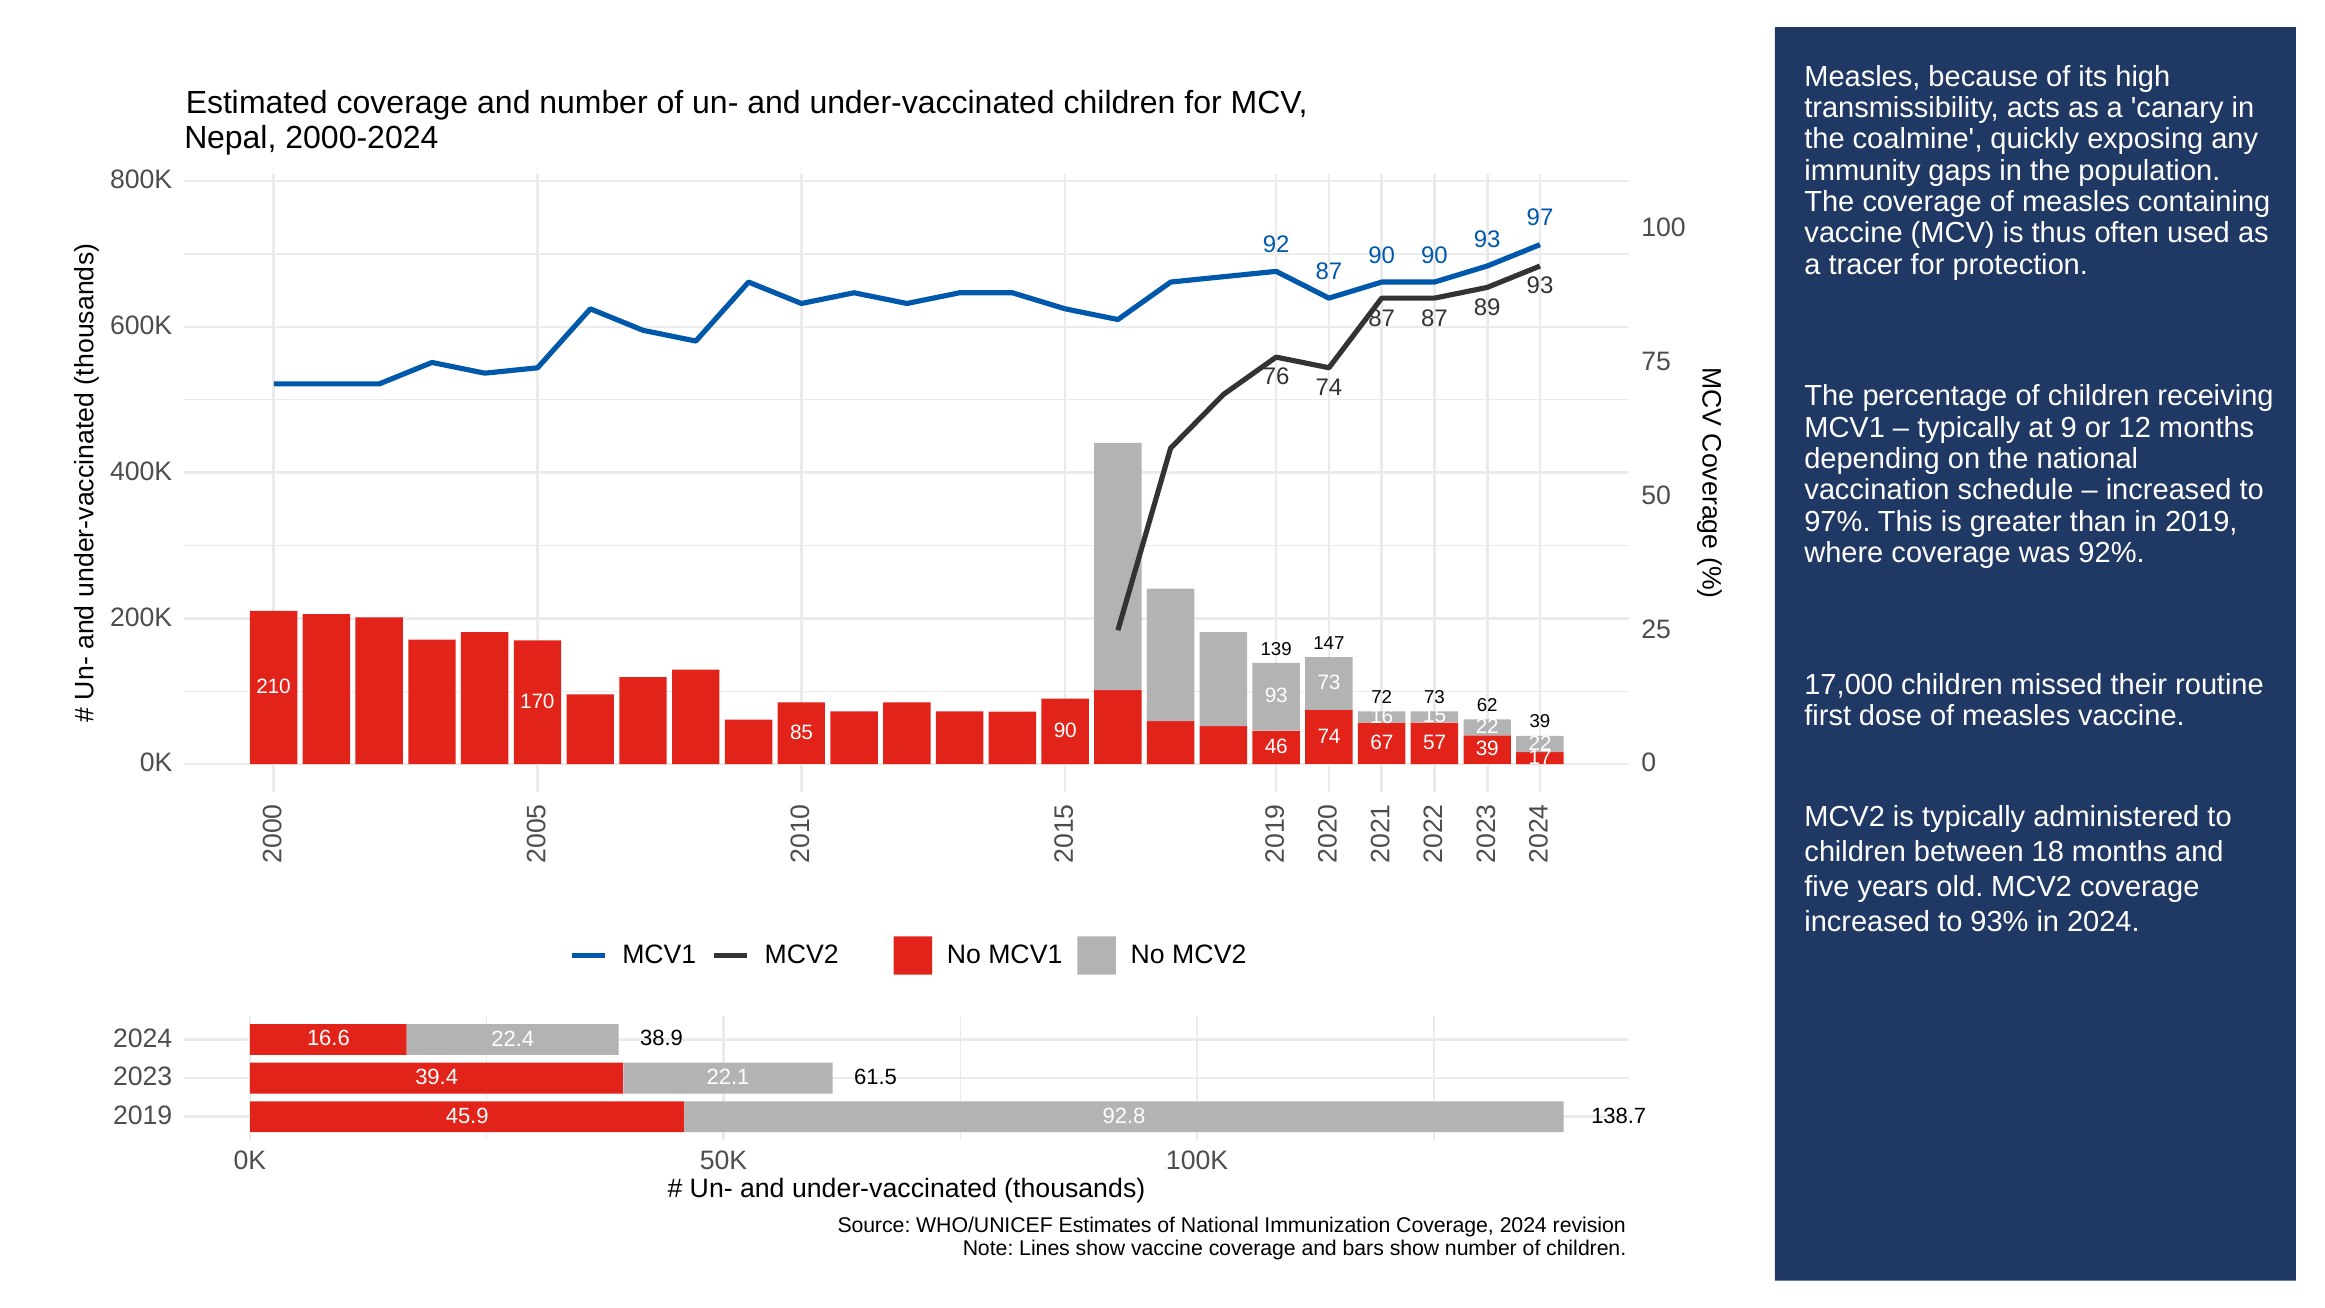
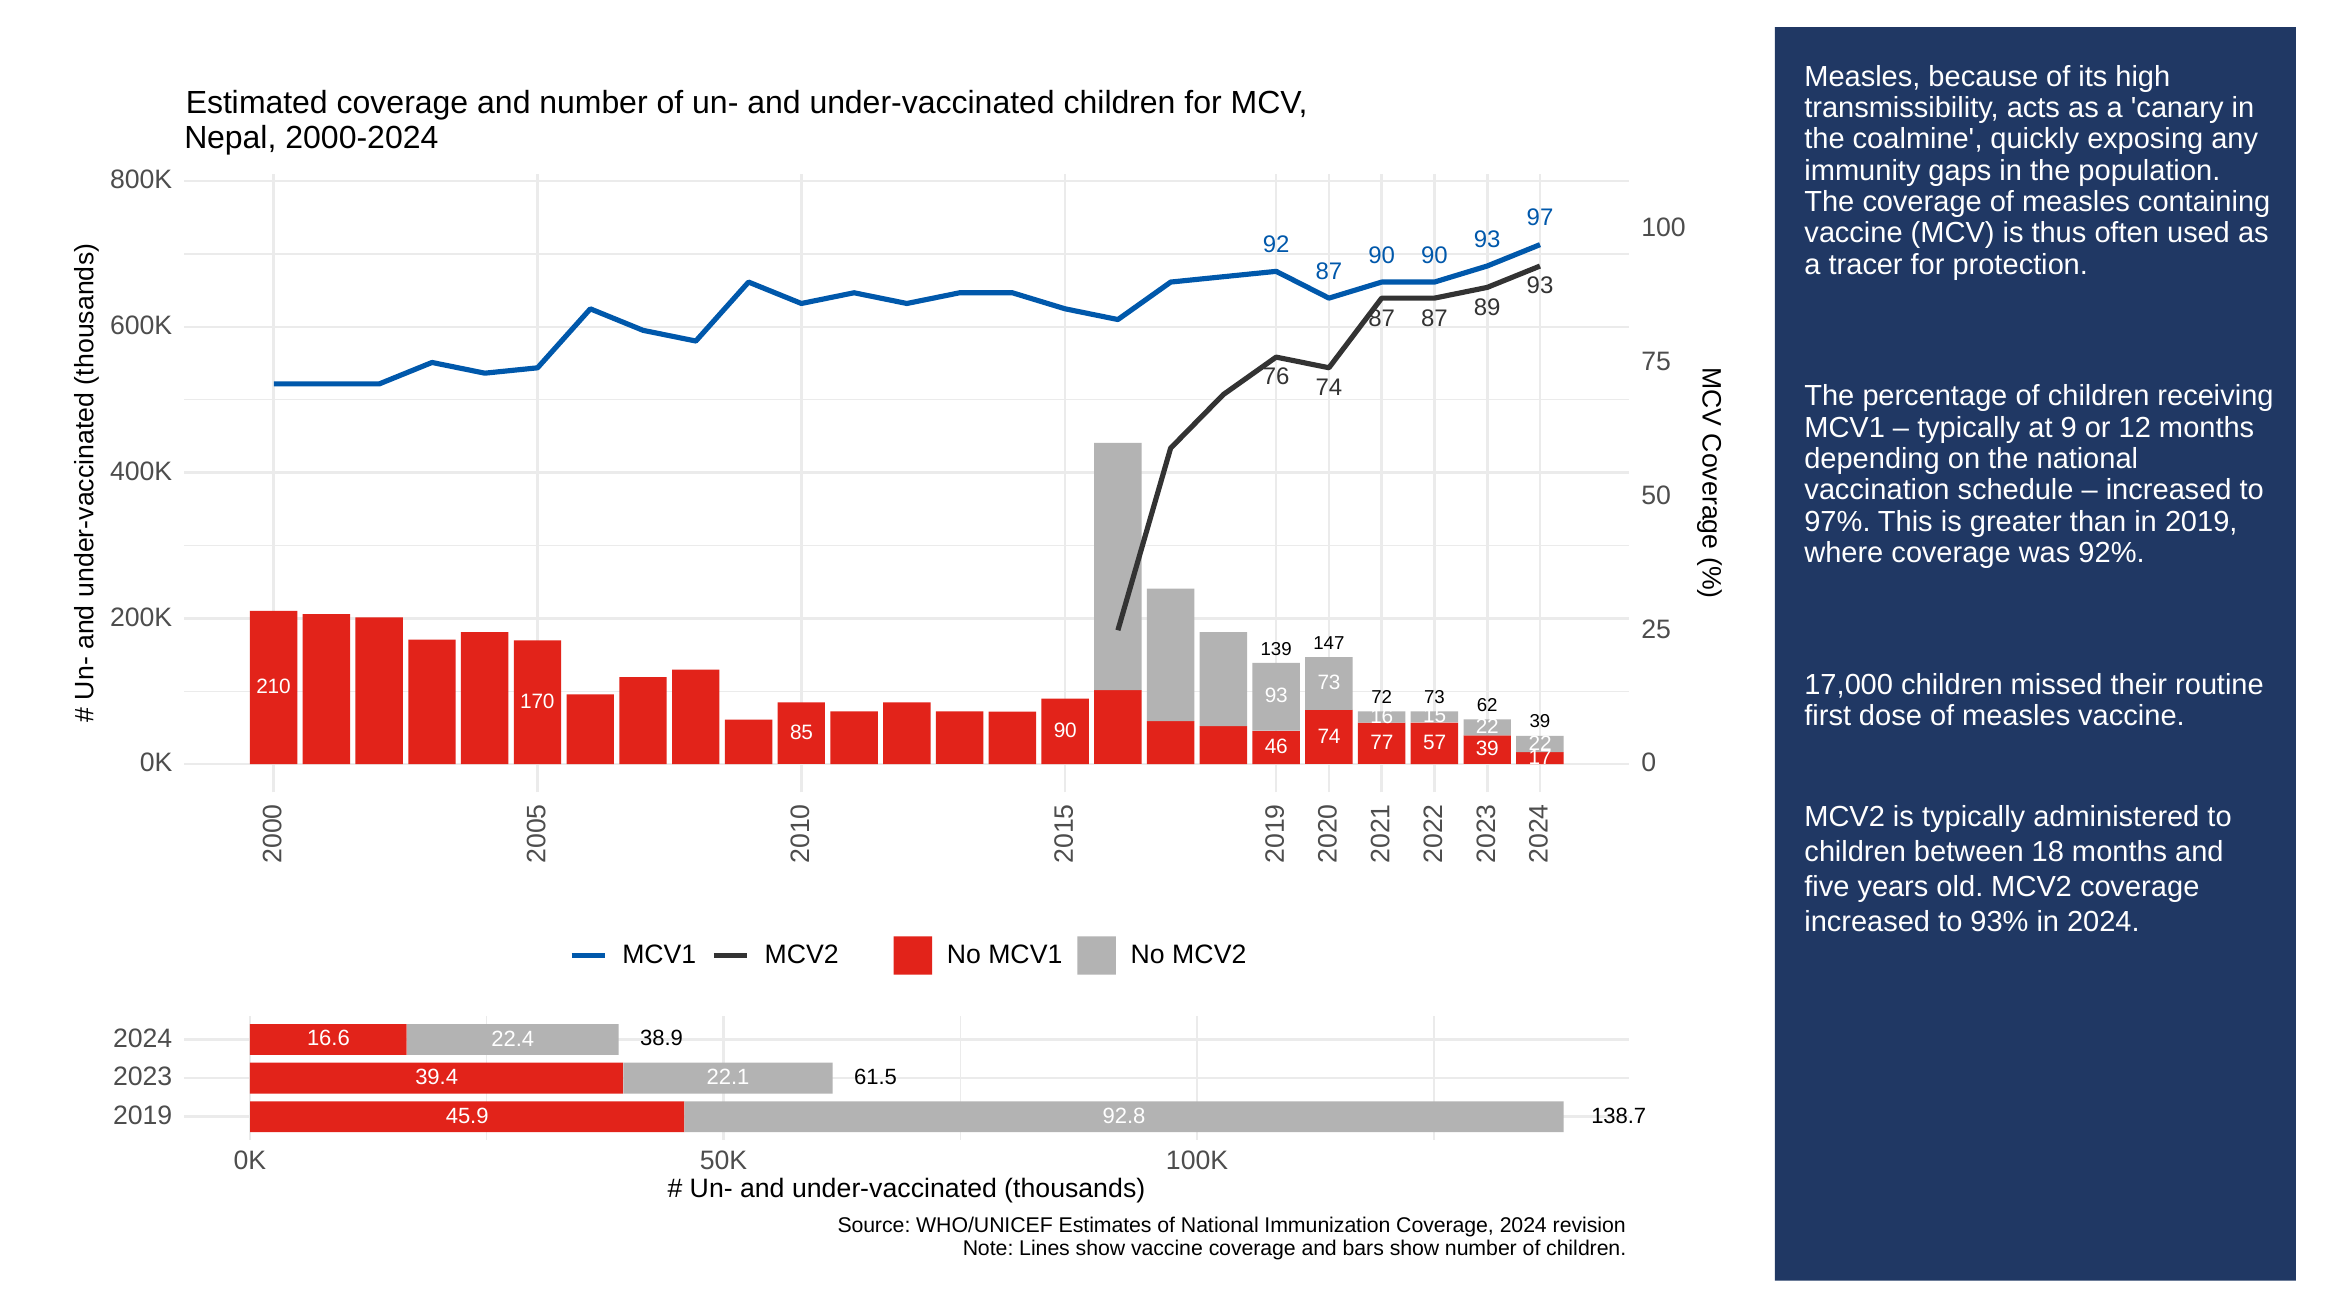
67: 67 -> 77
